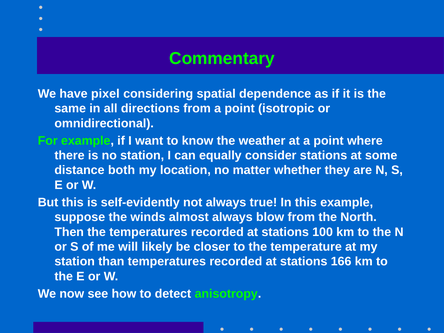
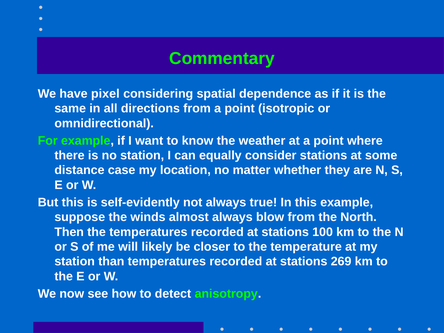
both: both -> case
166: 166 -> 269
